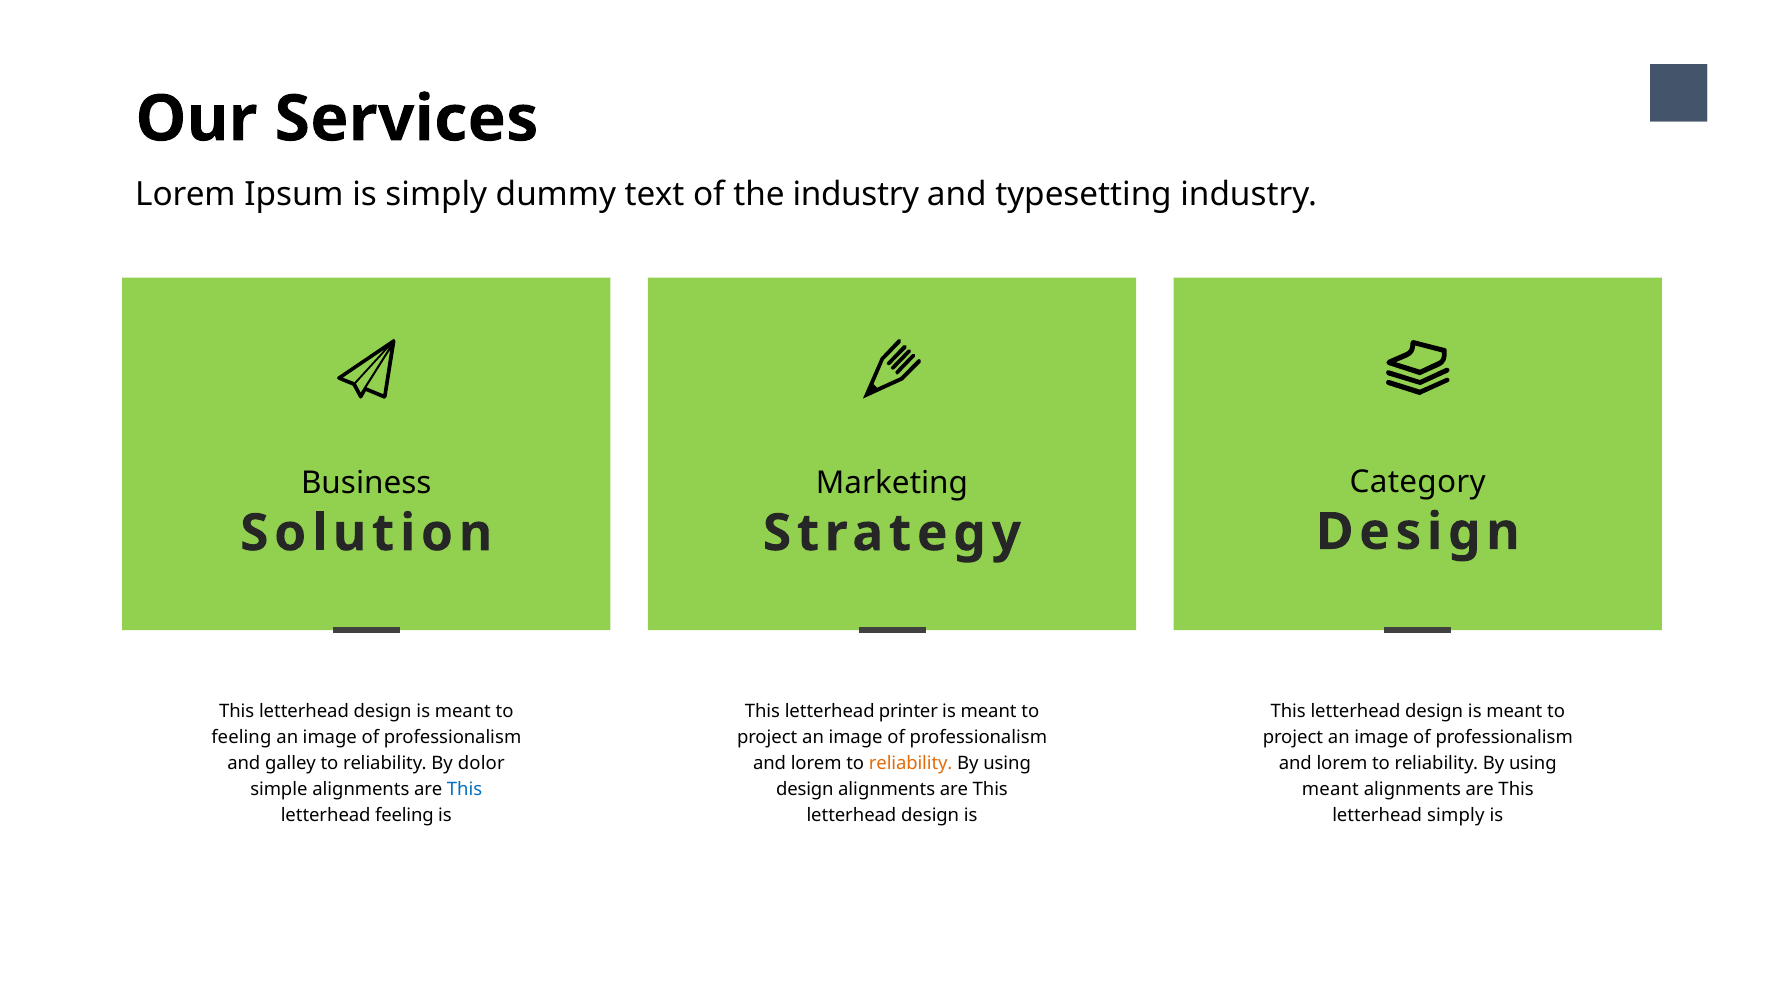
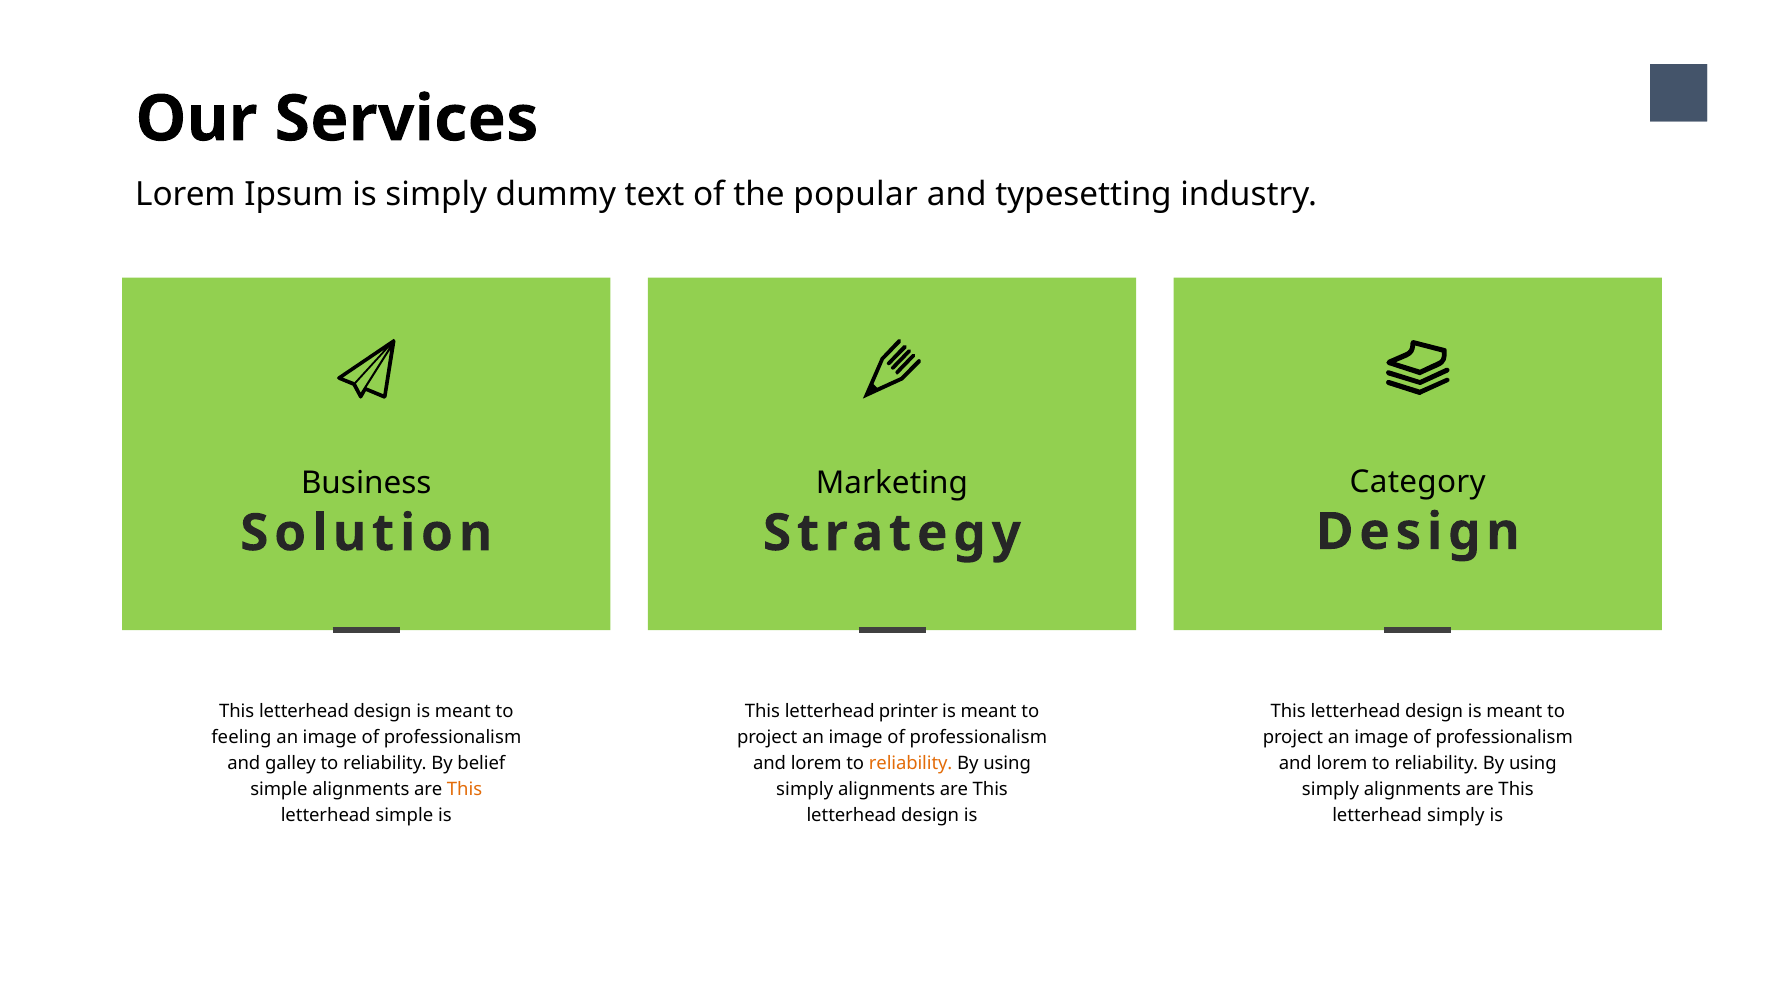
the industry: industry -> popular
dolor: dolor -> belief
This at (464, 789) colour: blue -> orange
design at (805, 789): design -> simply
meant at (1330, 789): meant -> simply
letterhead feeling: feeling -> simple
